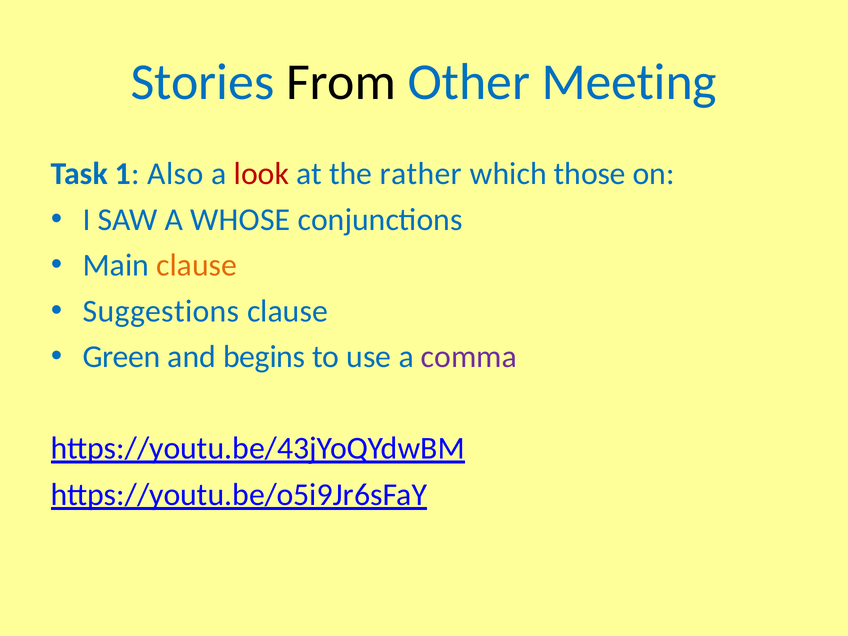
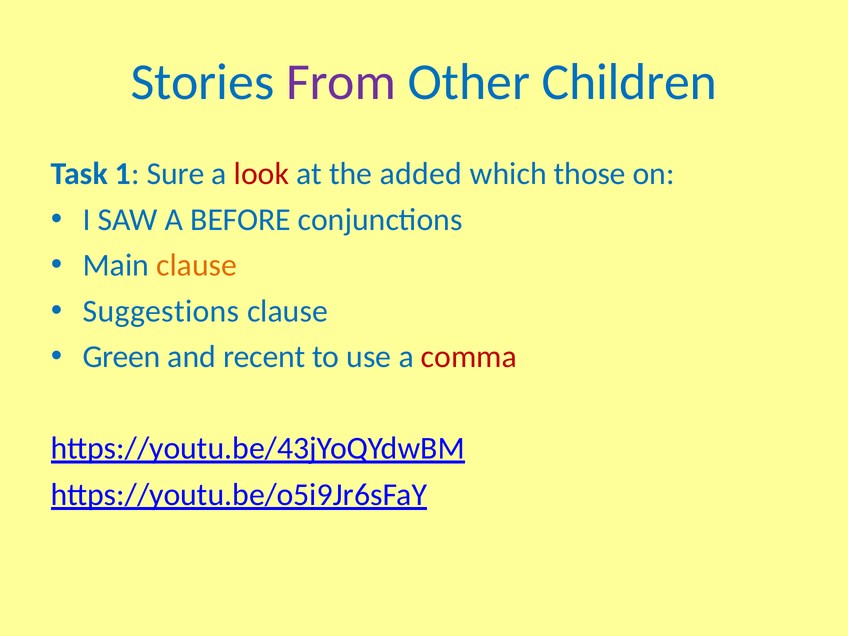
From colour: black -> purple
Meeting: Meeting -> Children
Also: Also -> Sure
rather: rather -> added
WHOSE: WHOSE -> BEFORE
begins: begins -> recent
comma colour: purple -> red
